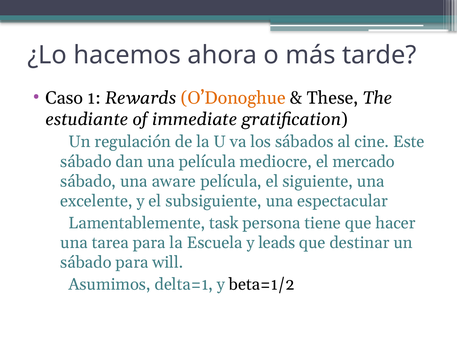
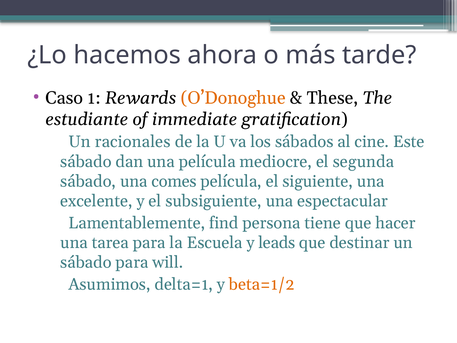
regulación: regulación -> racionales
mercado: mercado -> segunda
aware: aware -> comes
task: task -> find
beta=1/2 colour: black -> orange
